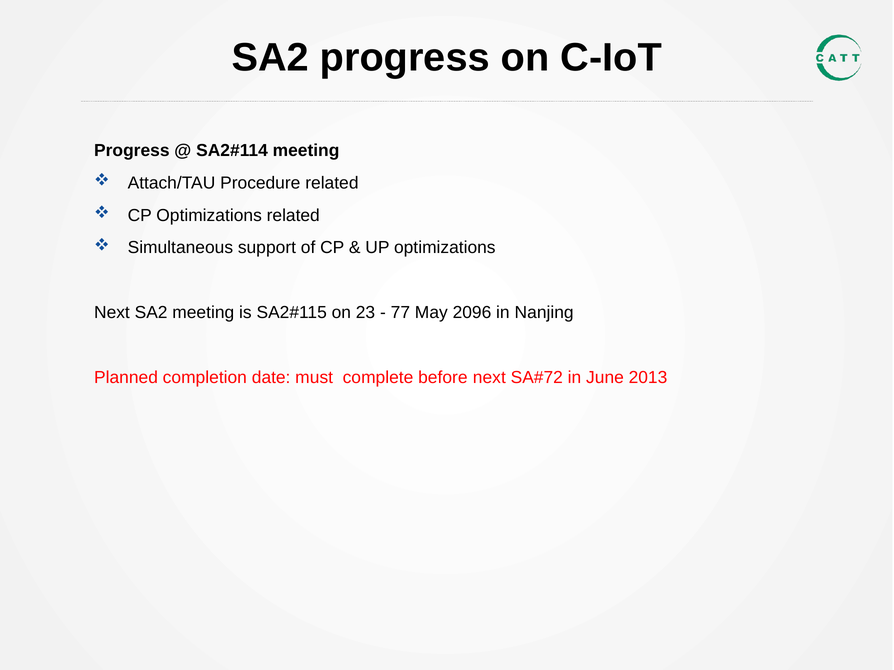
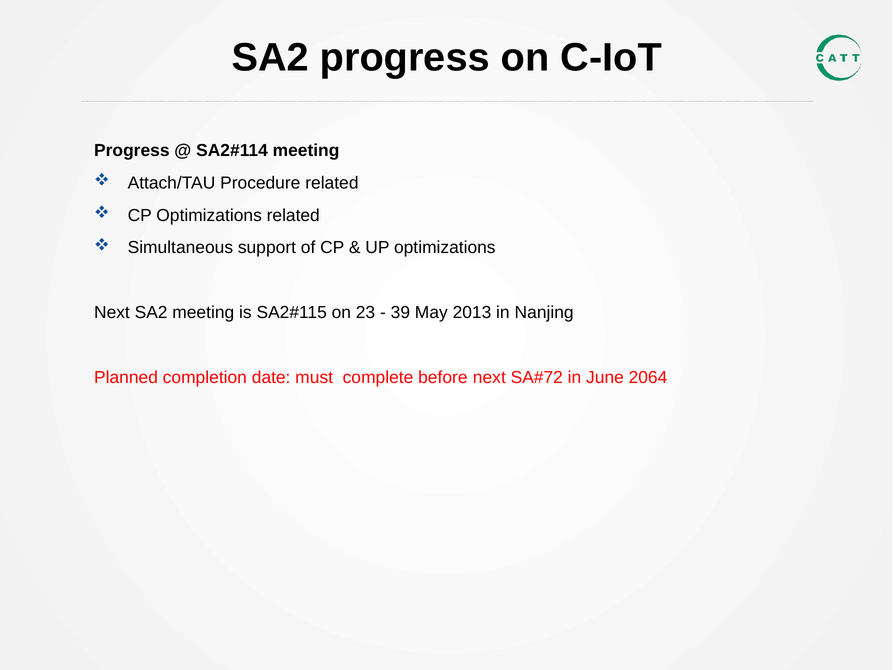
77: 77 -> 39
2096: 2096 -> 2013
2013: 2013 -> 2064
